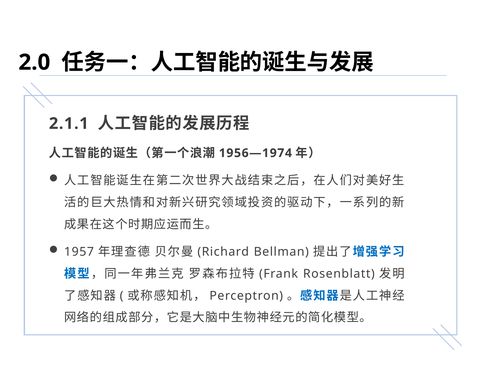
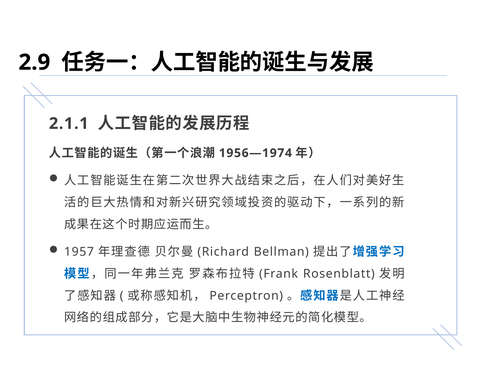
2.0: 2.0 -> 2.9
